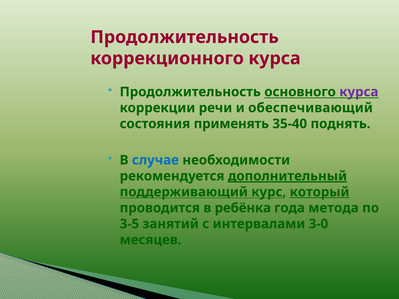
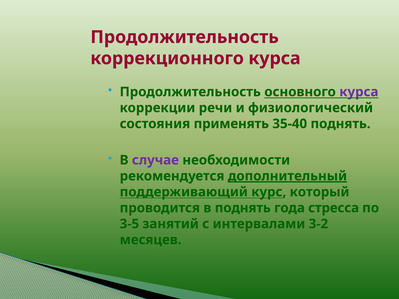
обеспечивающий: обеспечивающий -> физиологический
случае colour: blue -> purple
который underline: present -> none
в ребёнка: ребёнка -> поднять
метода: метода -> стресса
3-0: 3-0 -> 3-2
